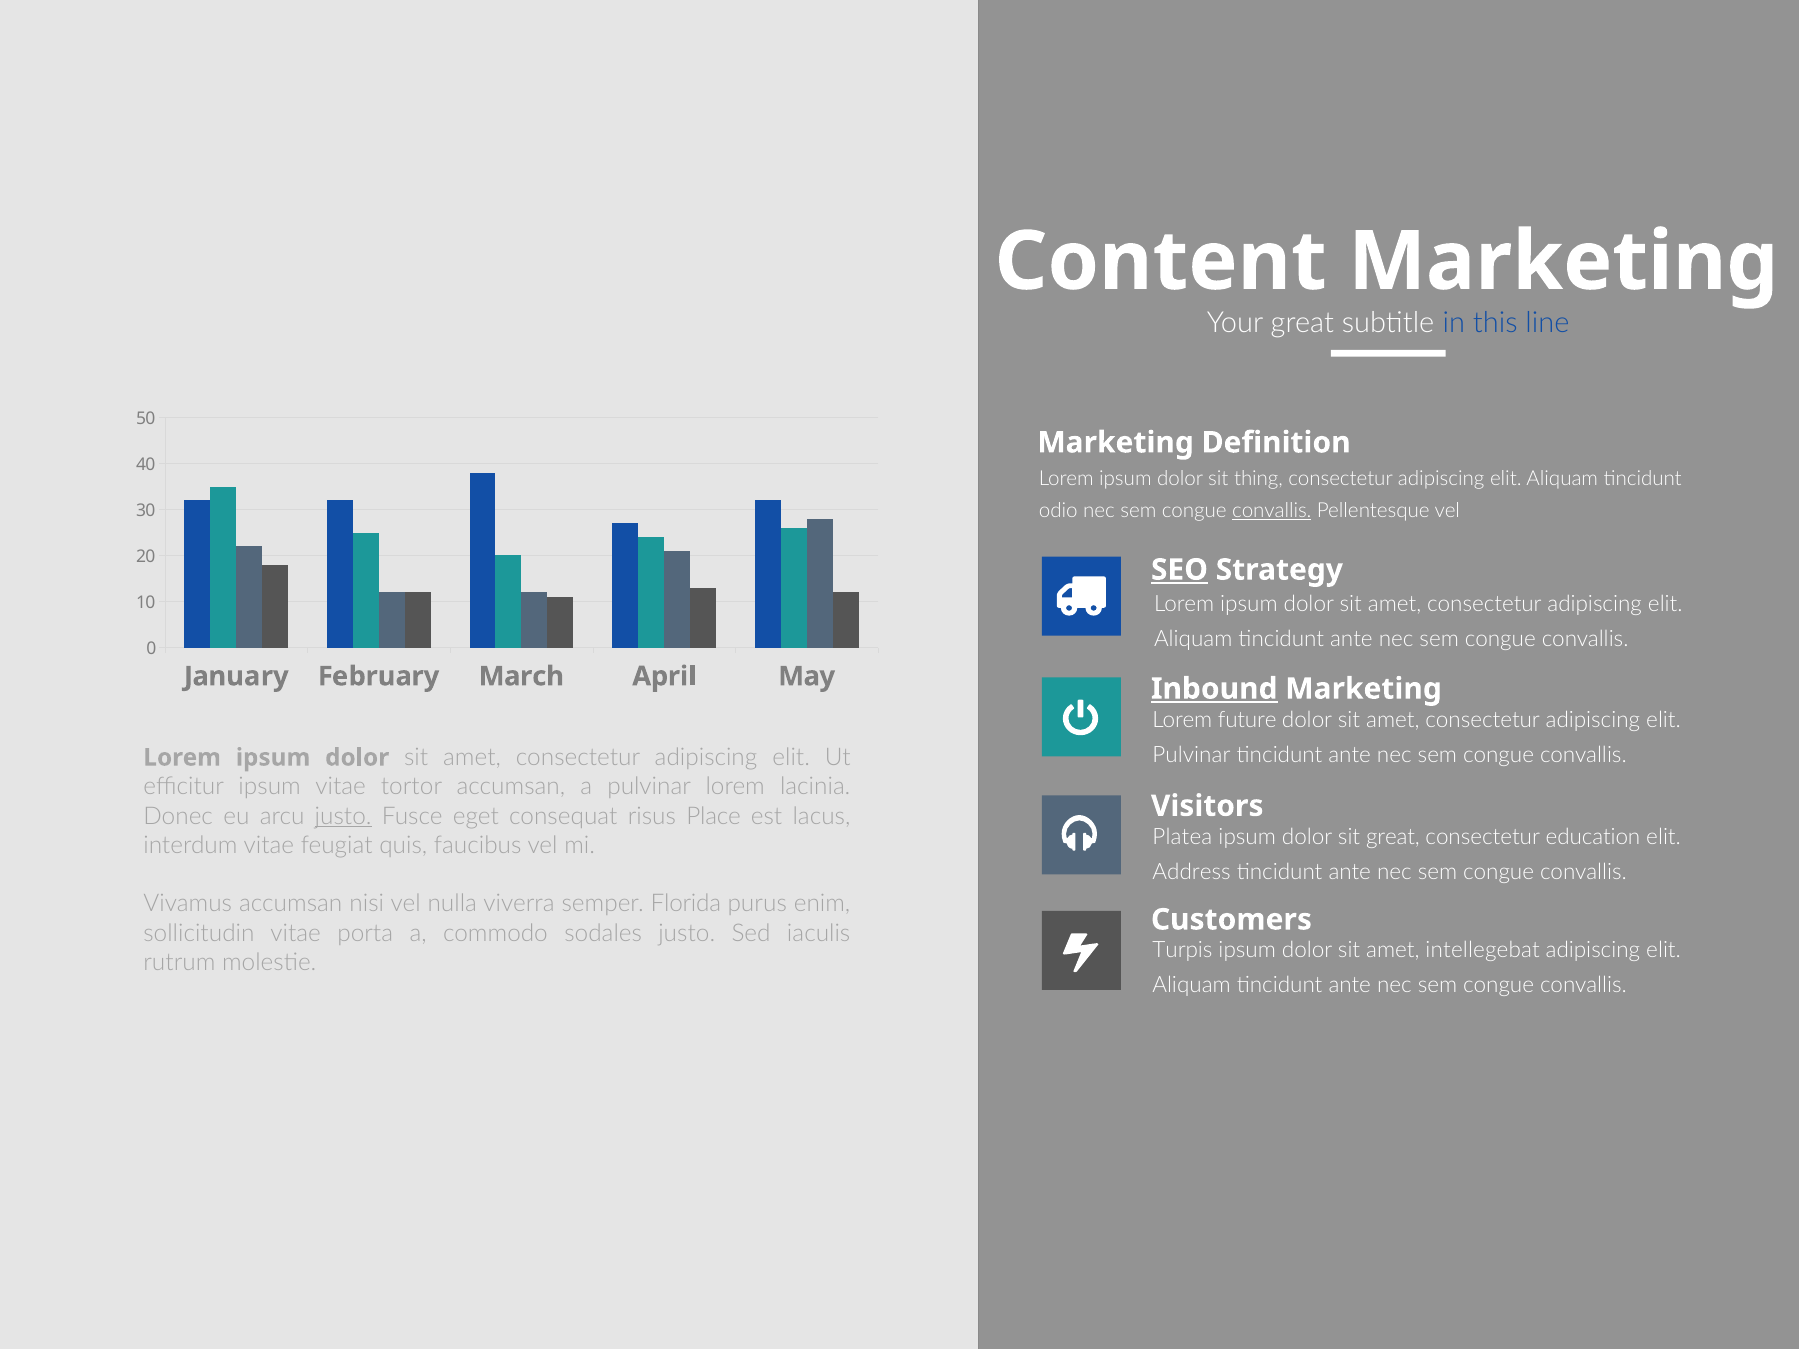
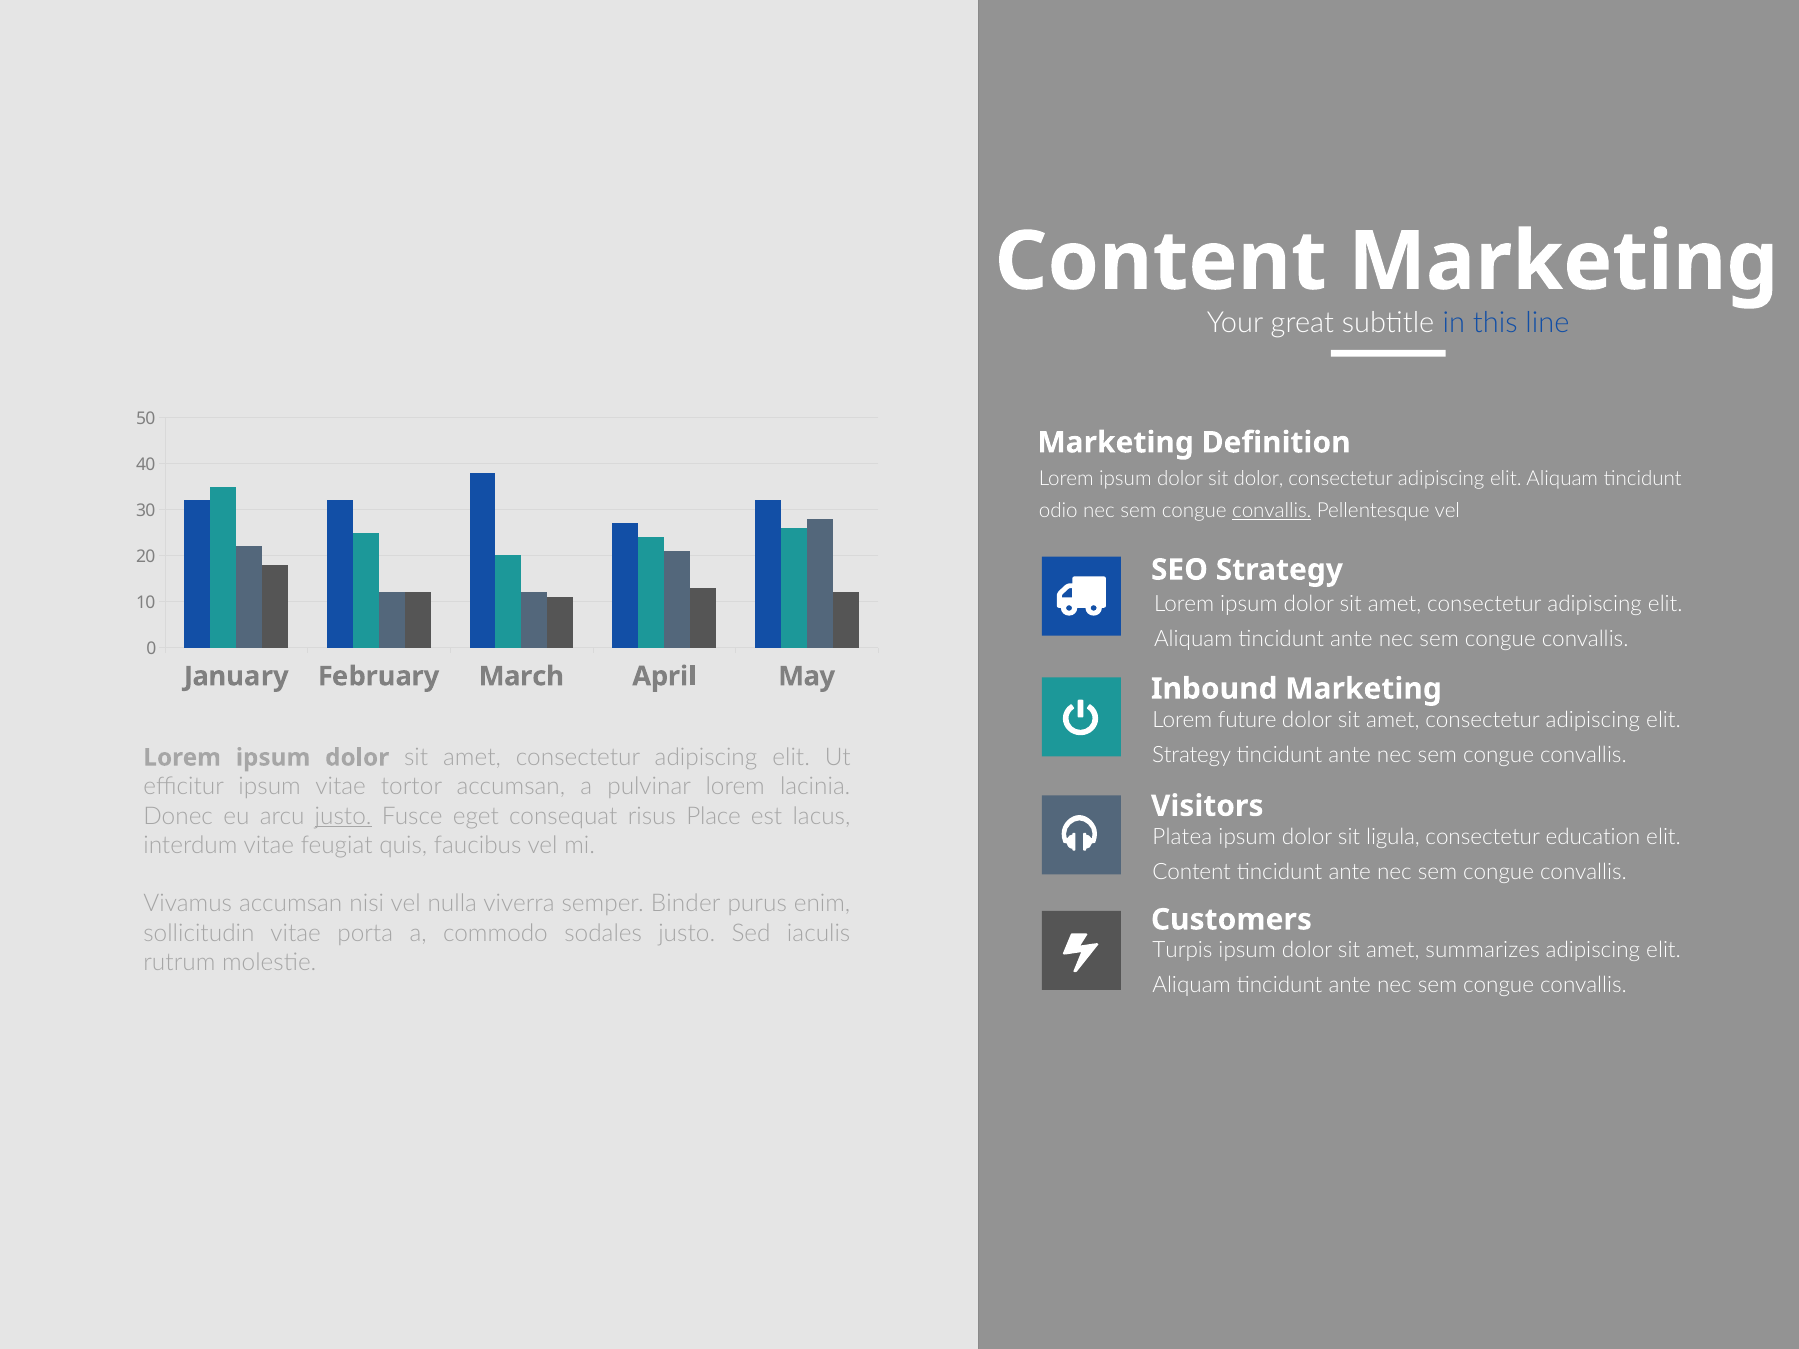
sit thing: thing -> dolor
SEO underline: present -> none
Inbound underline: present -> none
Pulvinar at (1191, 755): Pulvinar -> Strategy
sit great: great -> ligula
Address at (1192, 872): Address -> Content
Florida: Florida -> Binder
intellegebat: intellegebat -> summarizes
